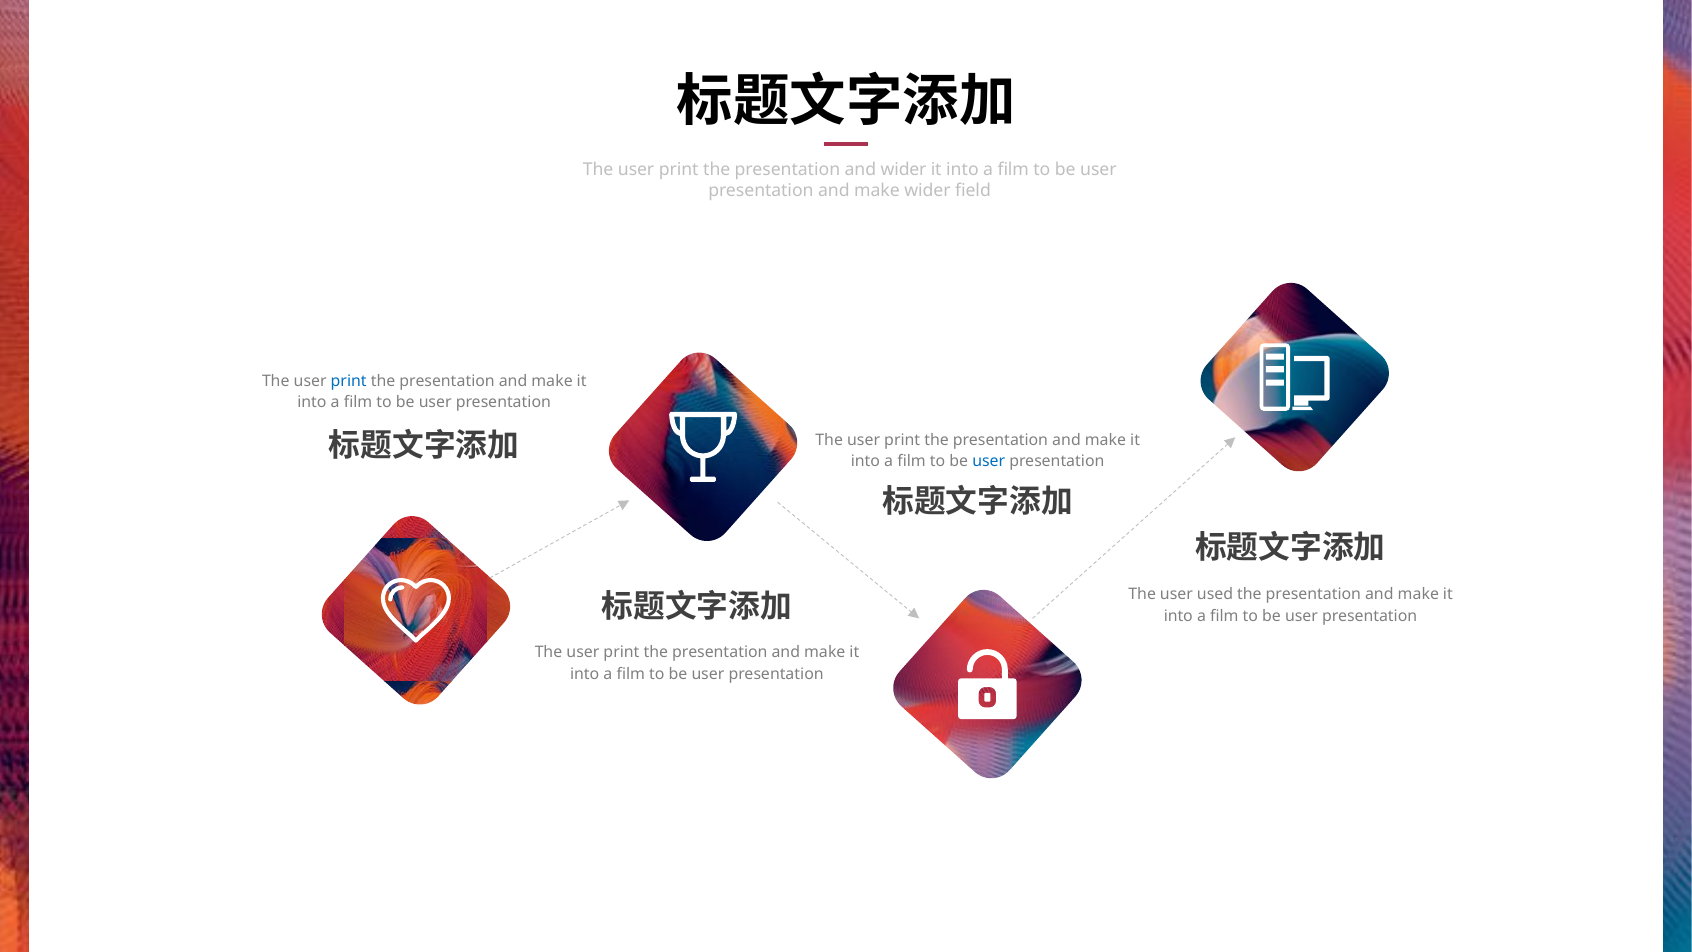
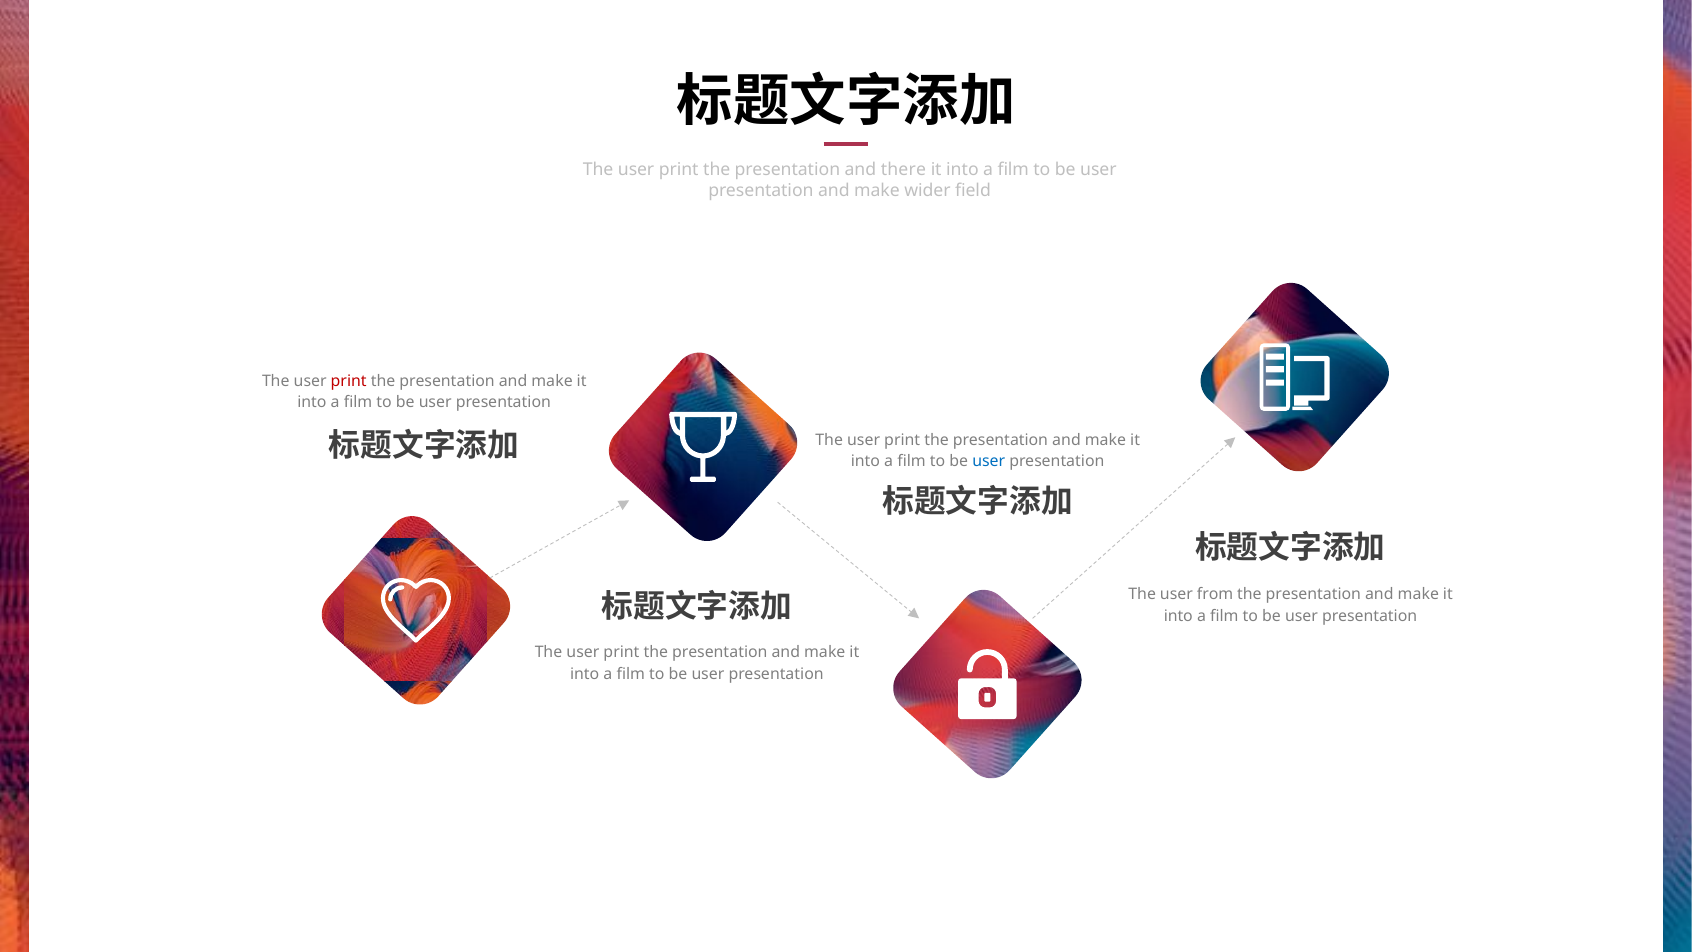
and wider: wider -> there
print at (349, 381) colour: blue -> red
used: used -> from
